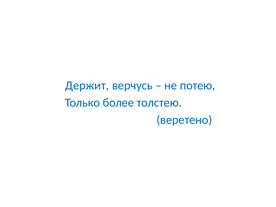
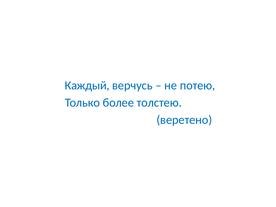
Держит: Держит -> Каждый
